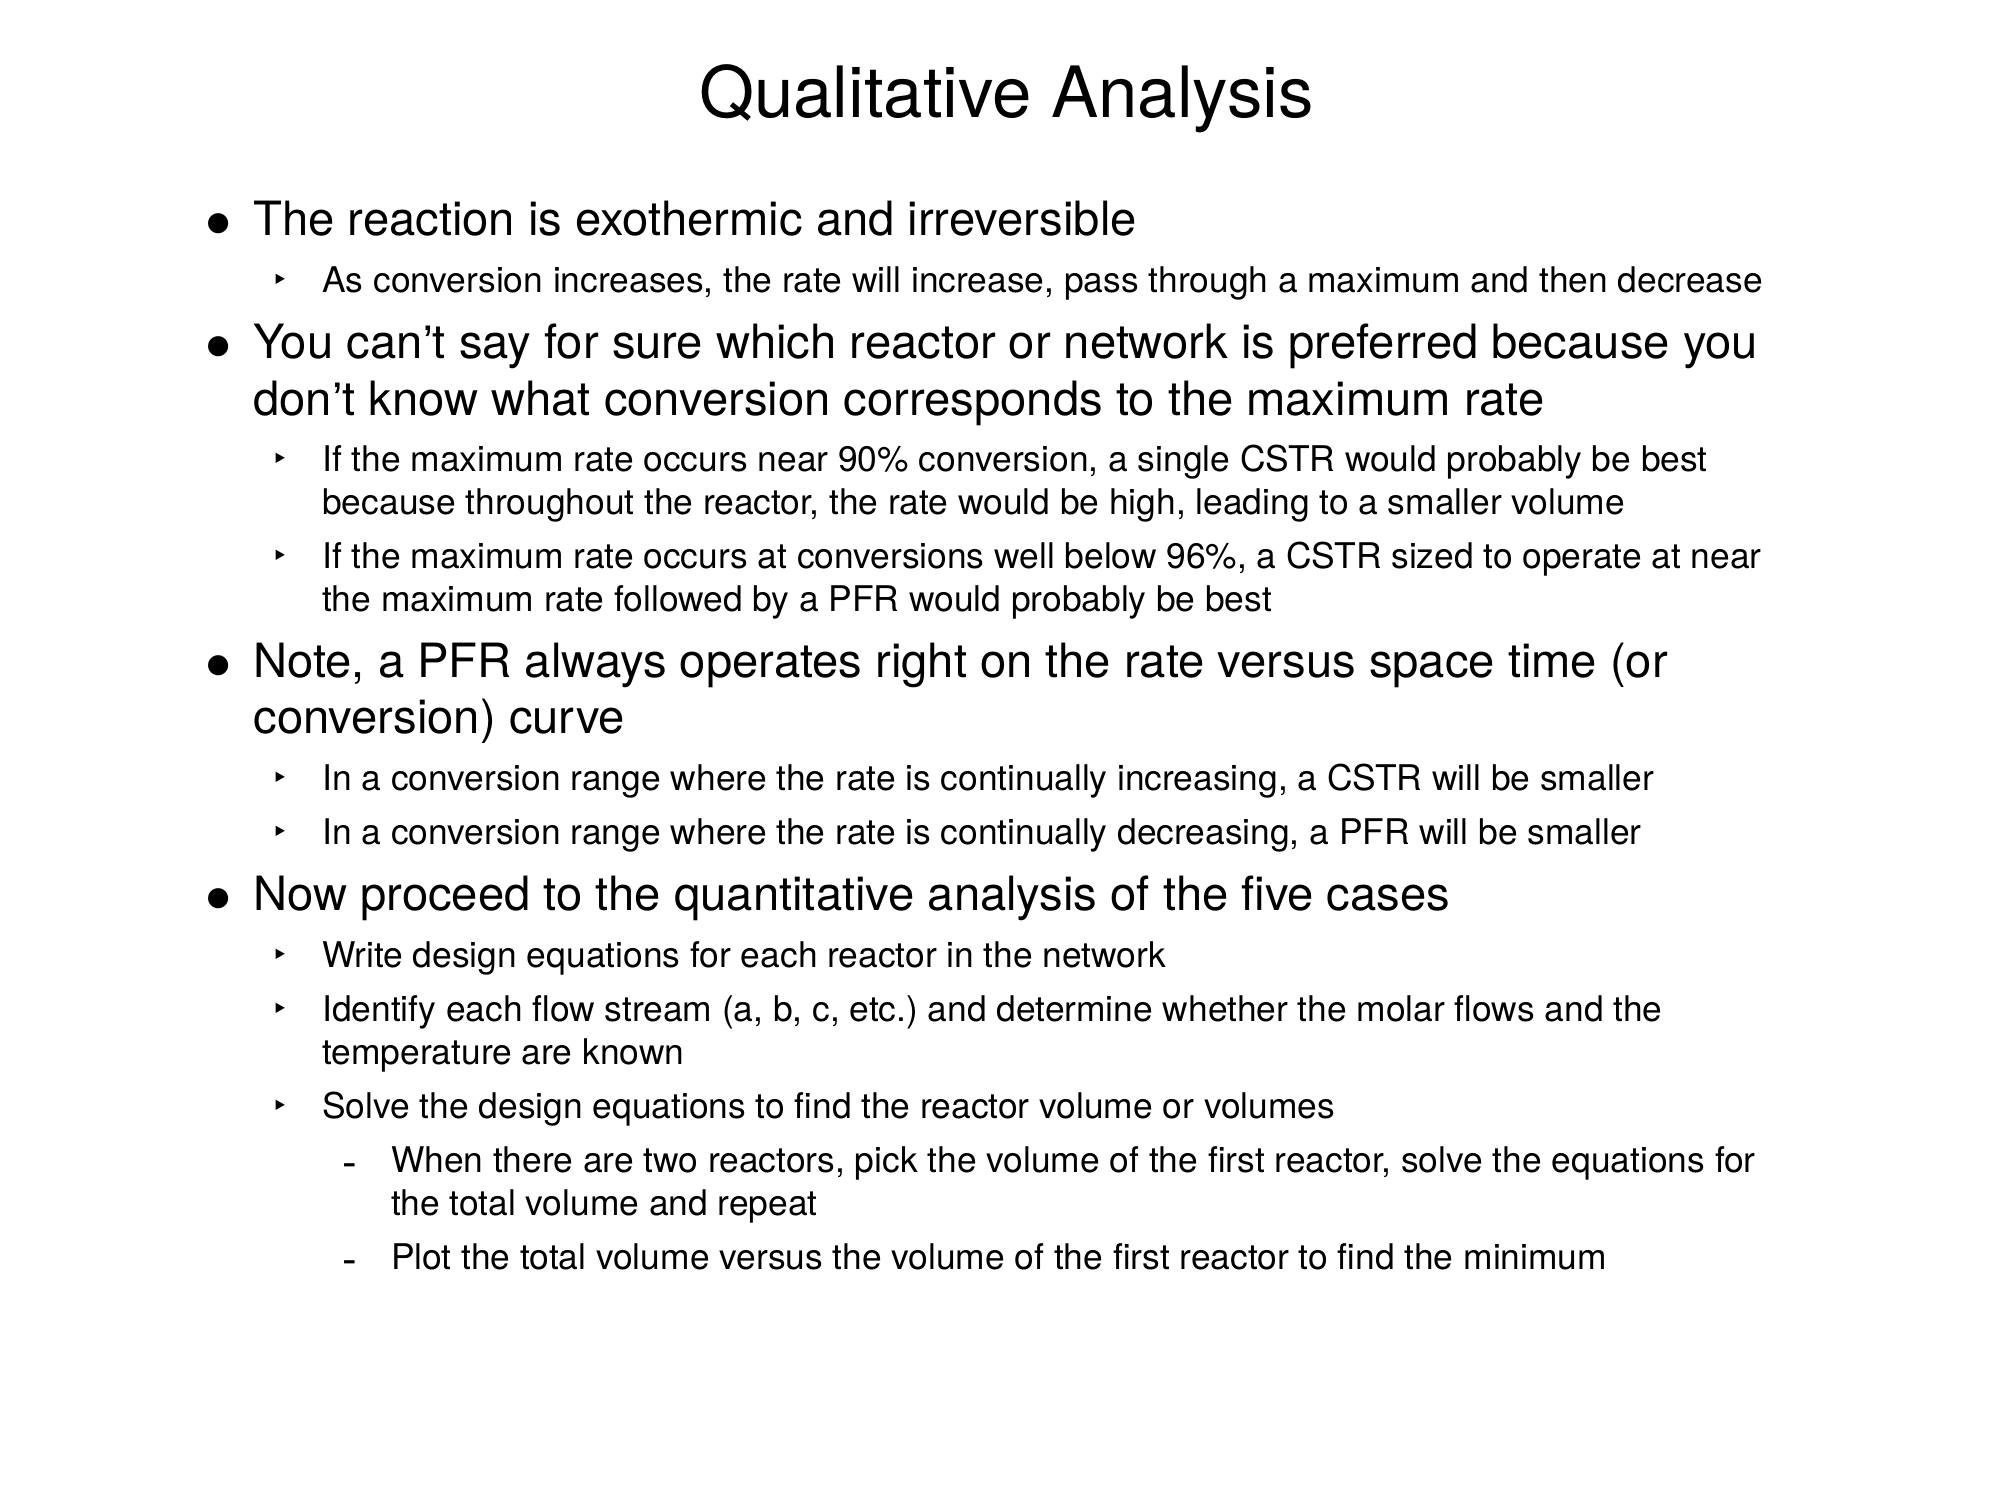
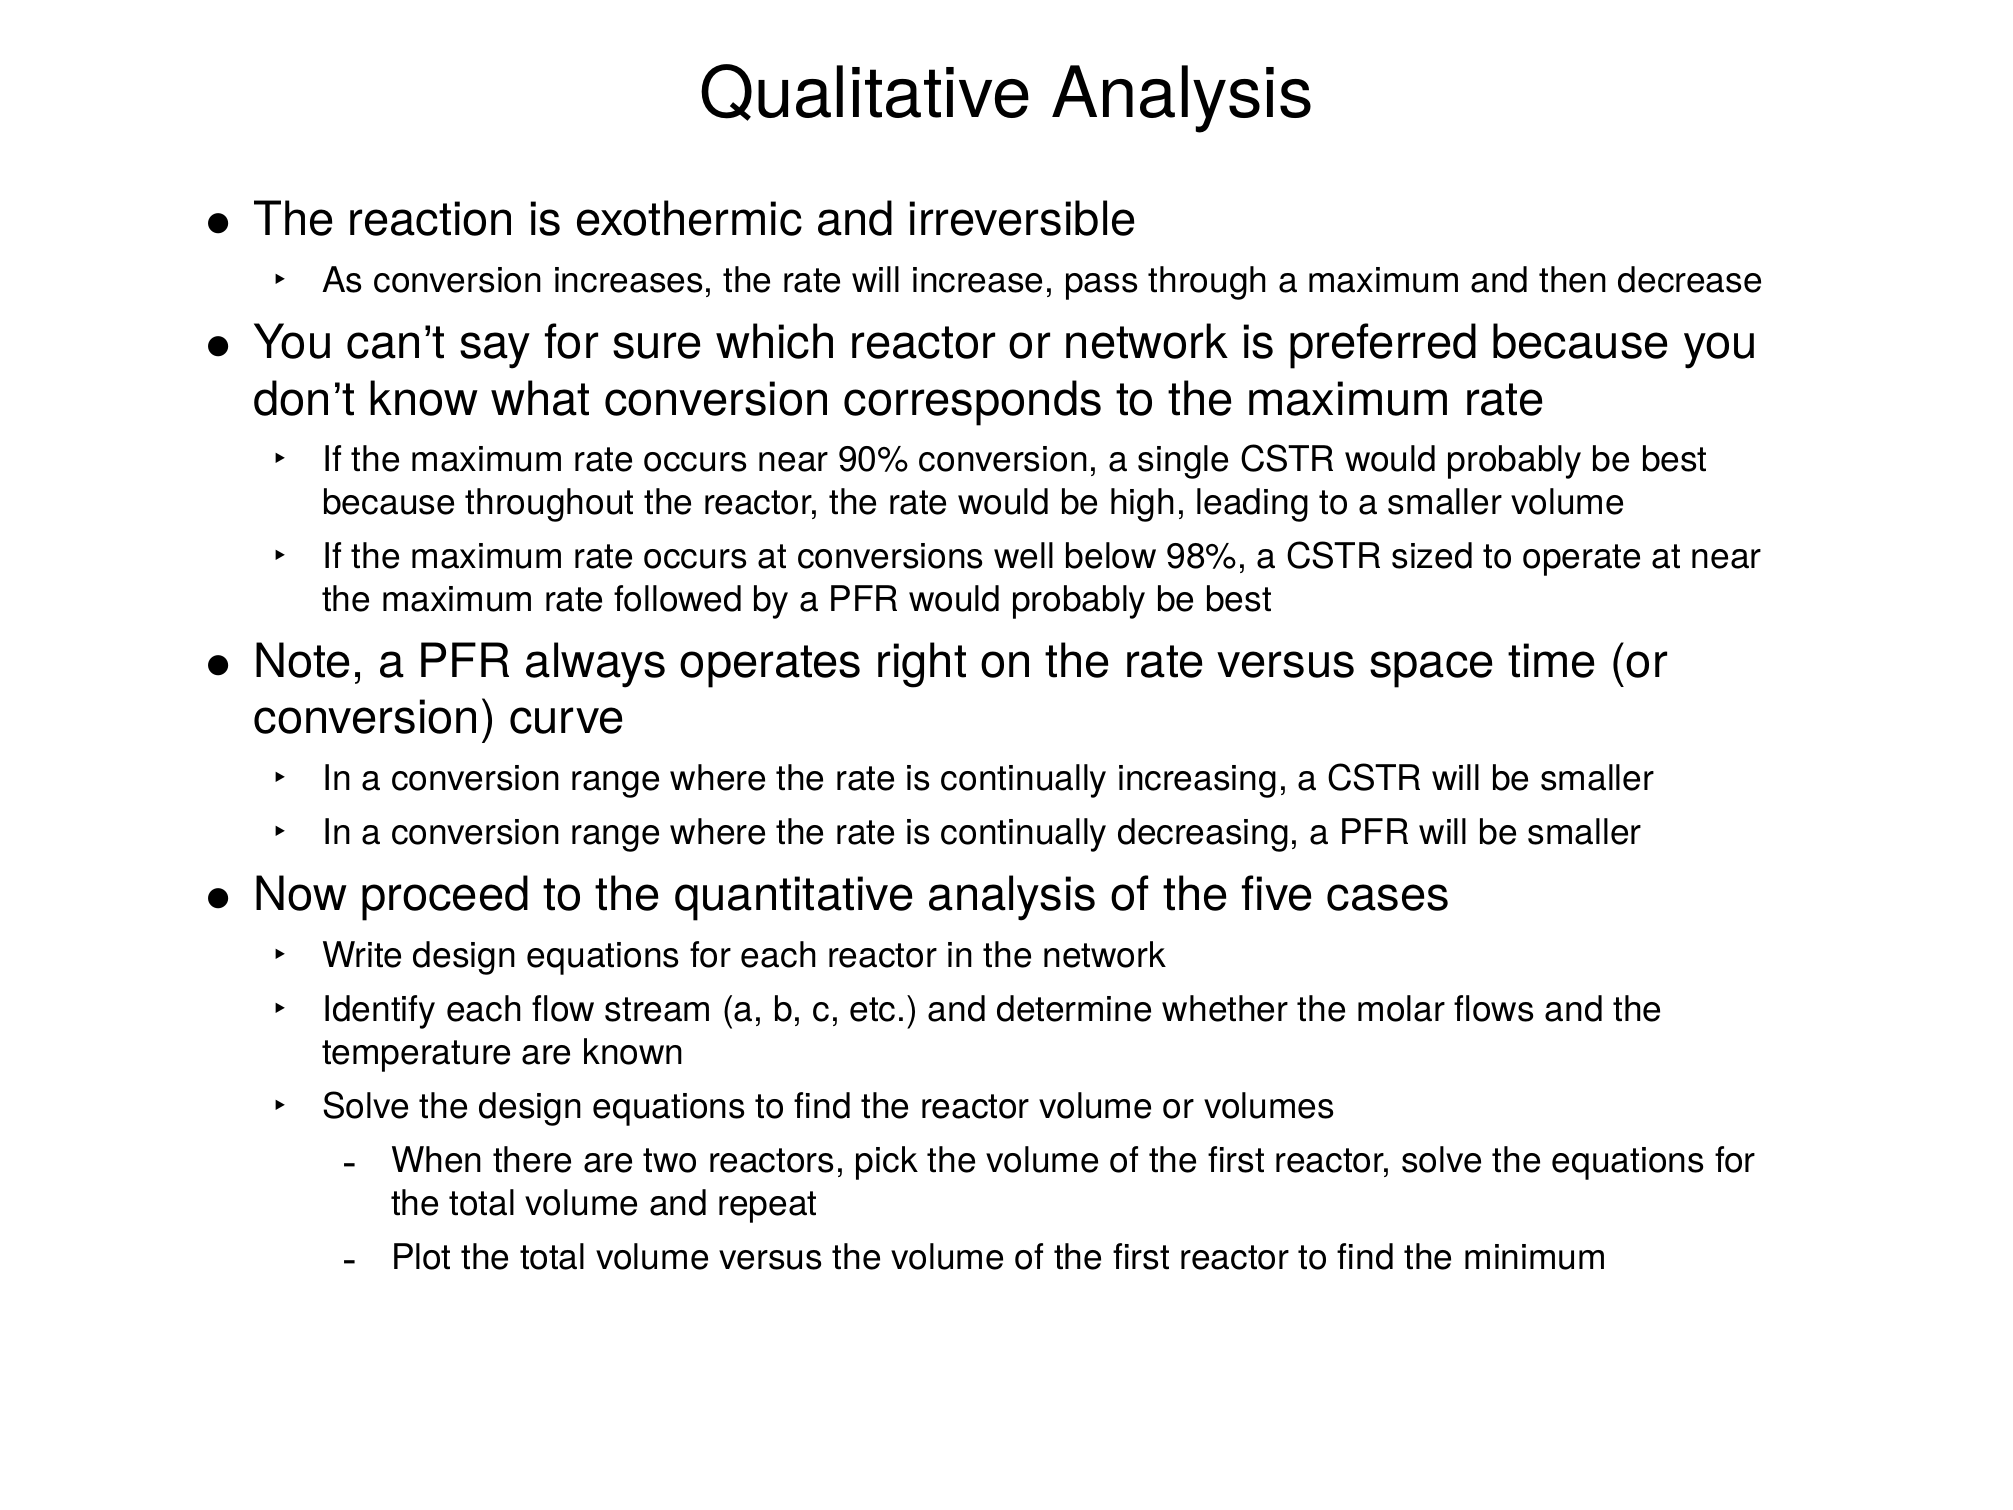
96%: 96% -> 98%
